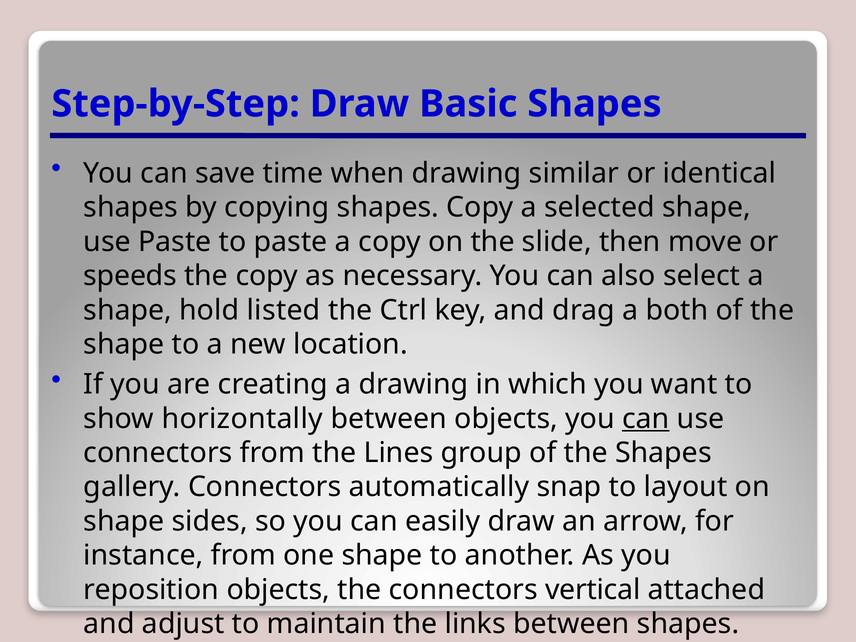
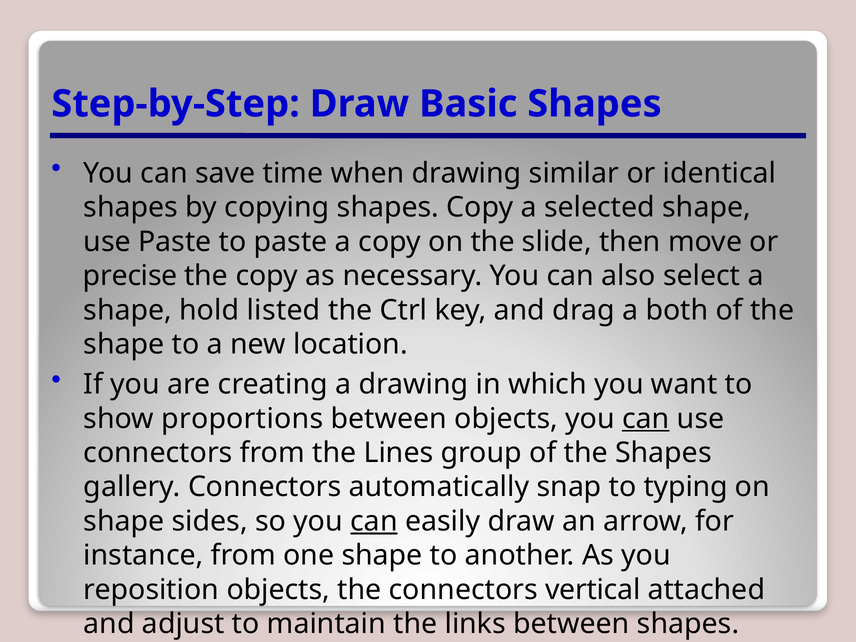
speeds: speeds -> precise
horizontally: horizontally -> proportions
layout: layout -> typing
can at (374, 521) underline: none -> present
